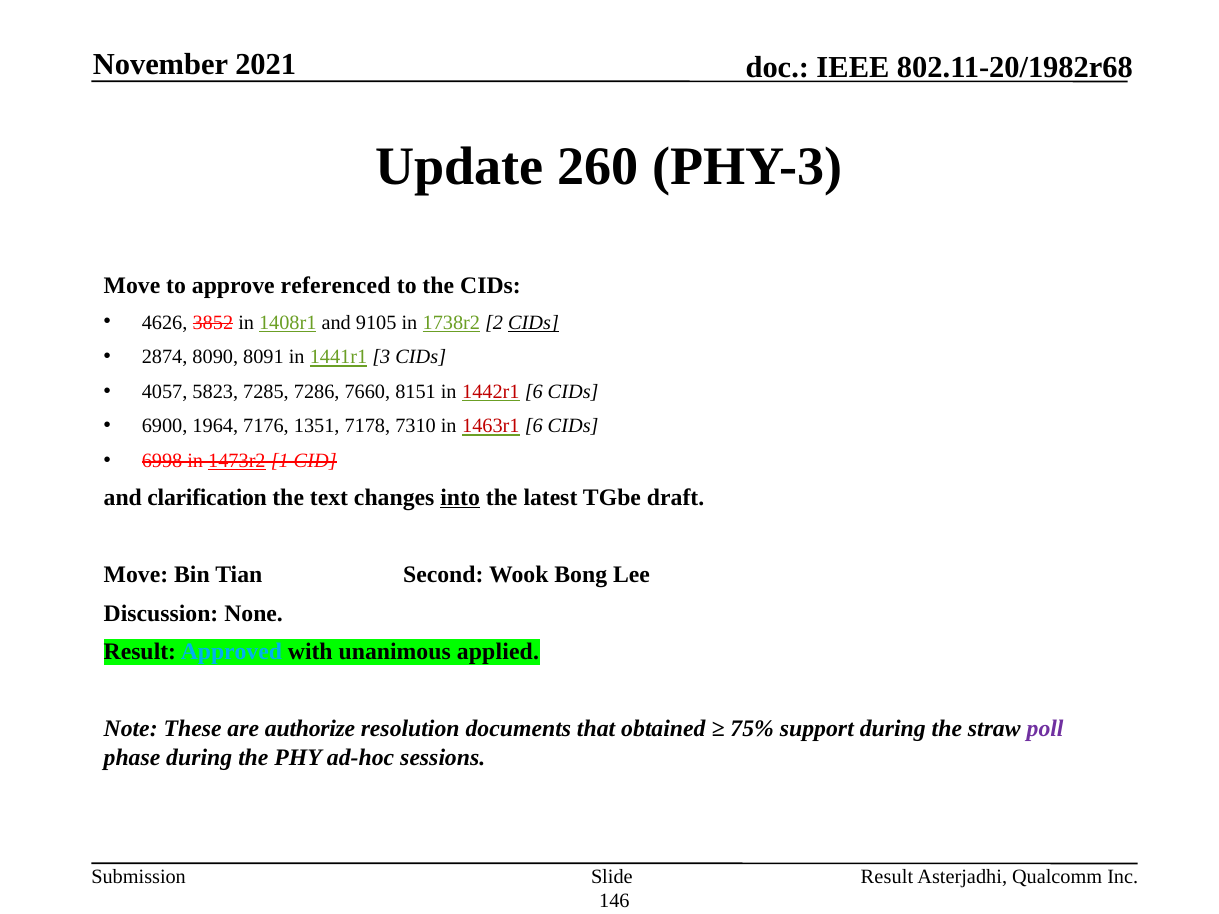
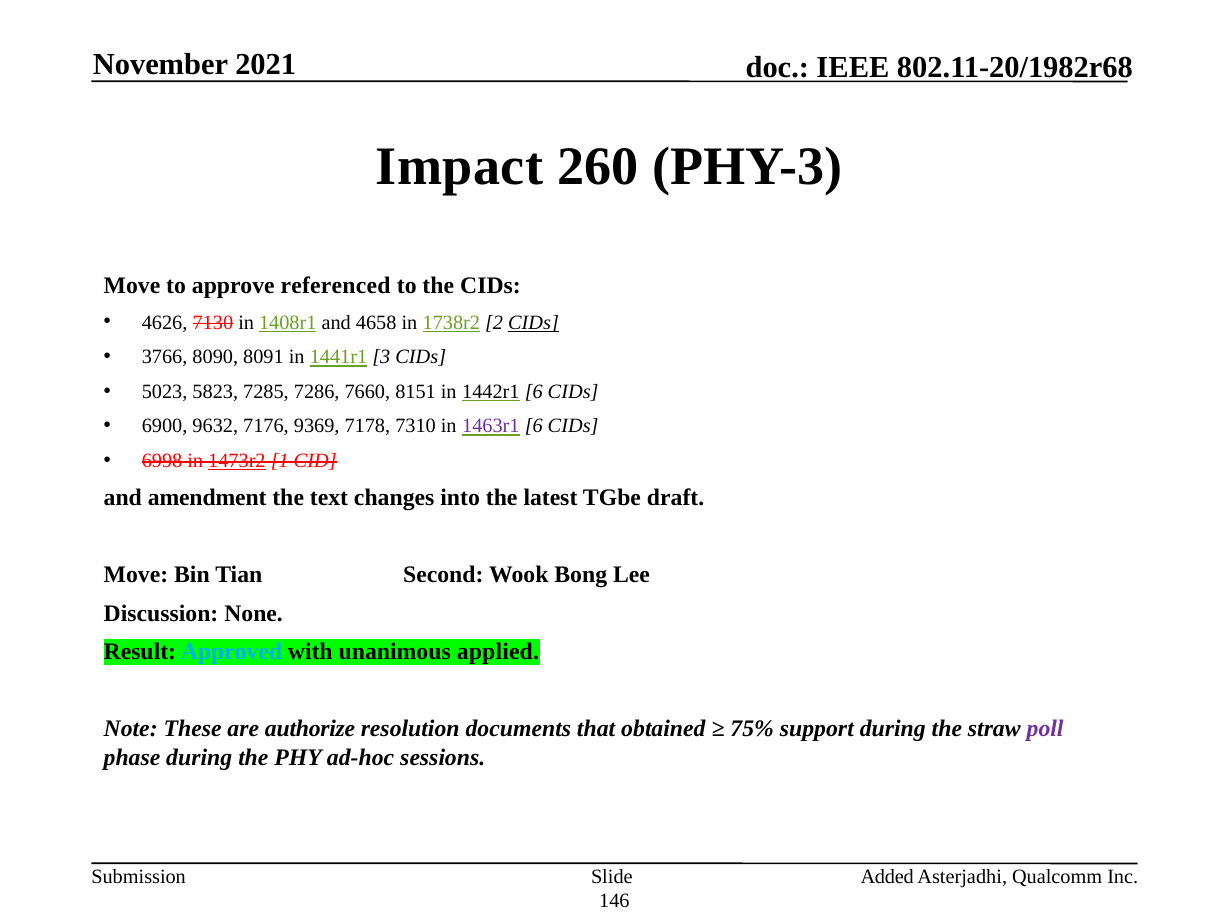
Update: Update -> Impact
3852: 3852 -> 7130
9105: 9105 -> 4658
2874: 2874 -> 3766
4057: 4057 -> 5023
1442r1 colour: red -> black
1964: 1964 -> 9632
1351: 1351 -> 9369
1463r1 colour: red -> purple
clarification: clarification -> amendment
into underline: present -> none
Result at (887, 877): Result -> Added
